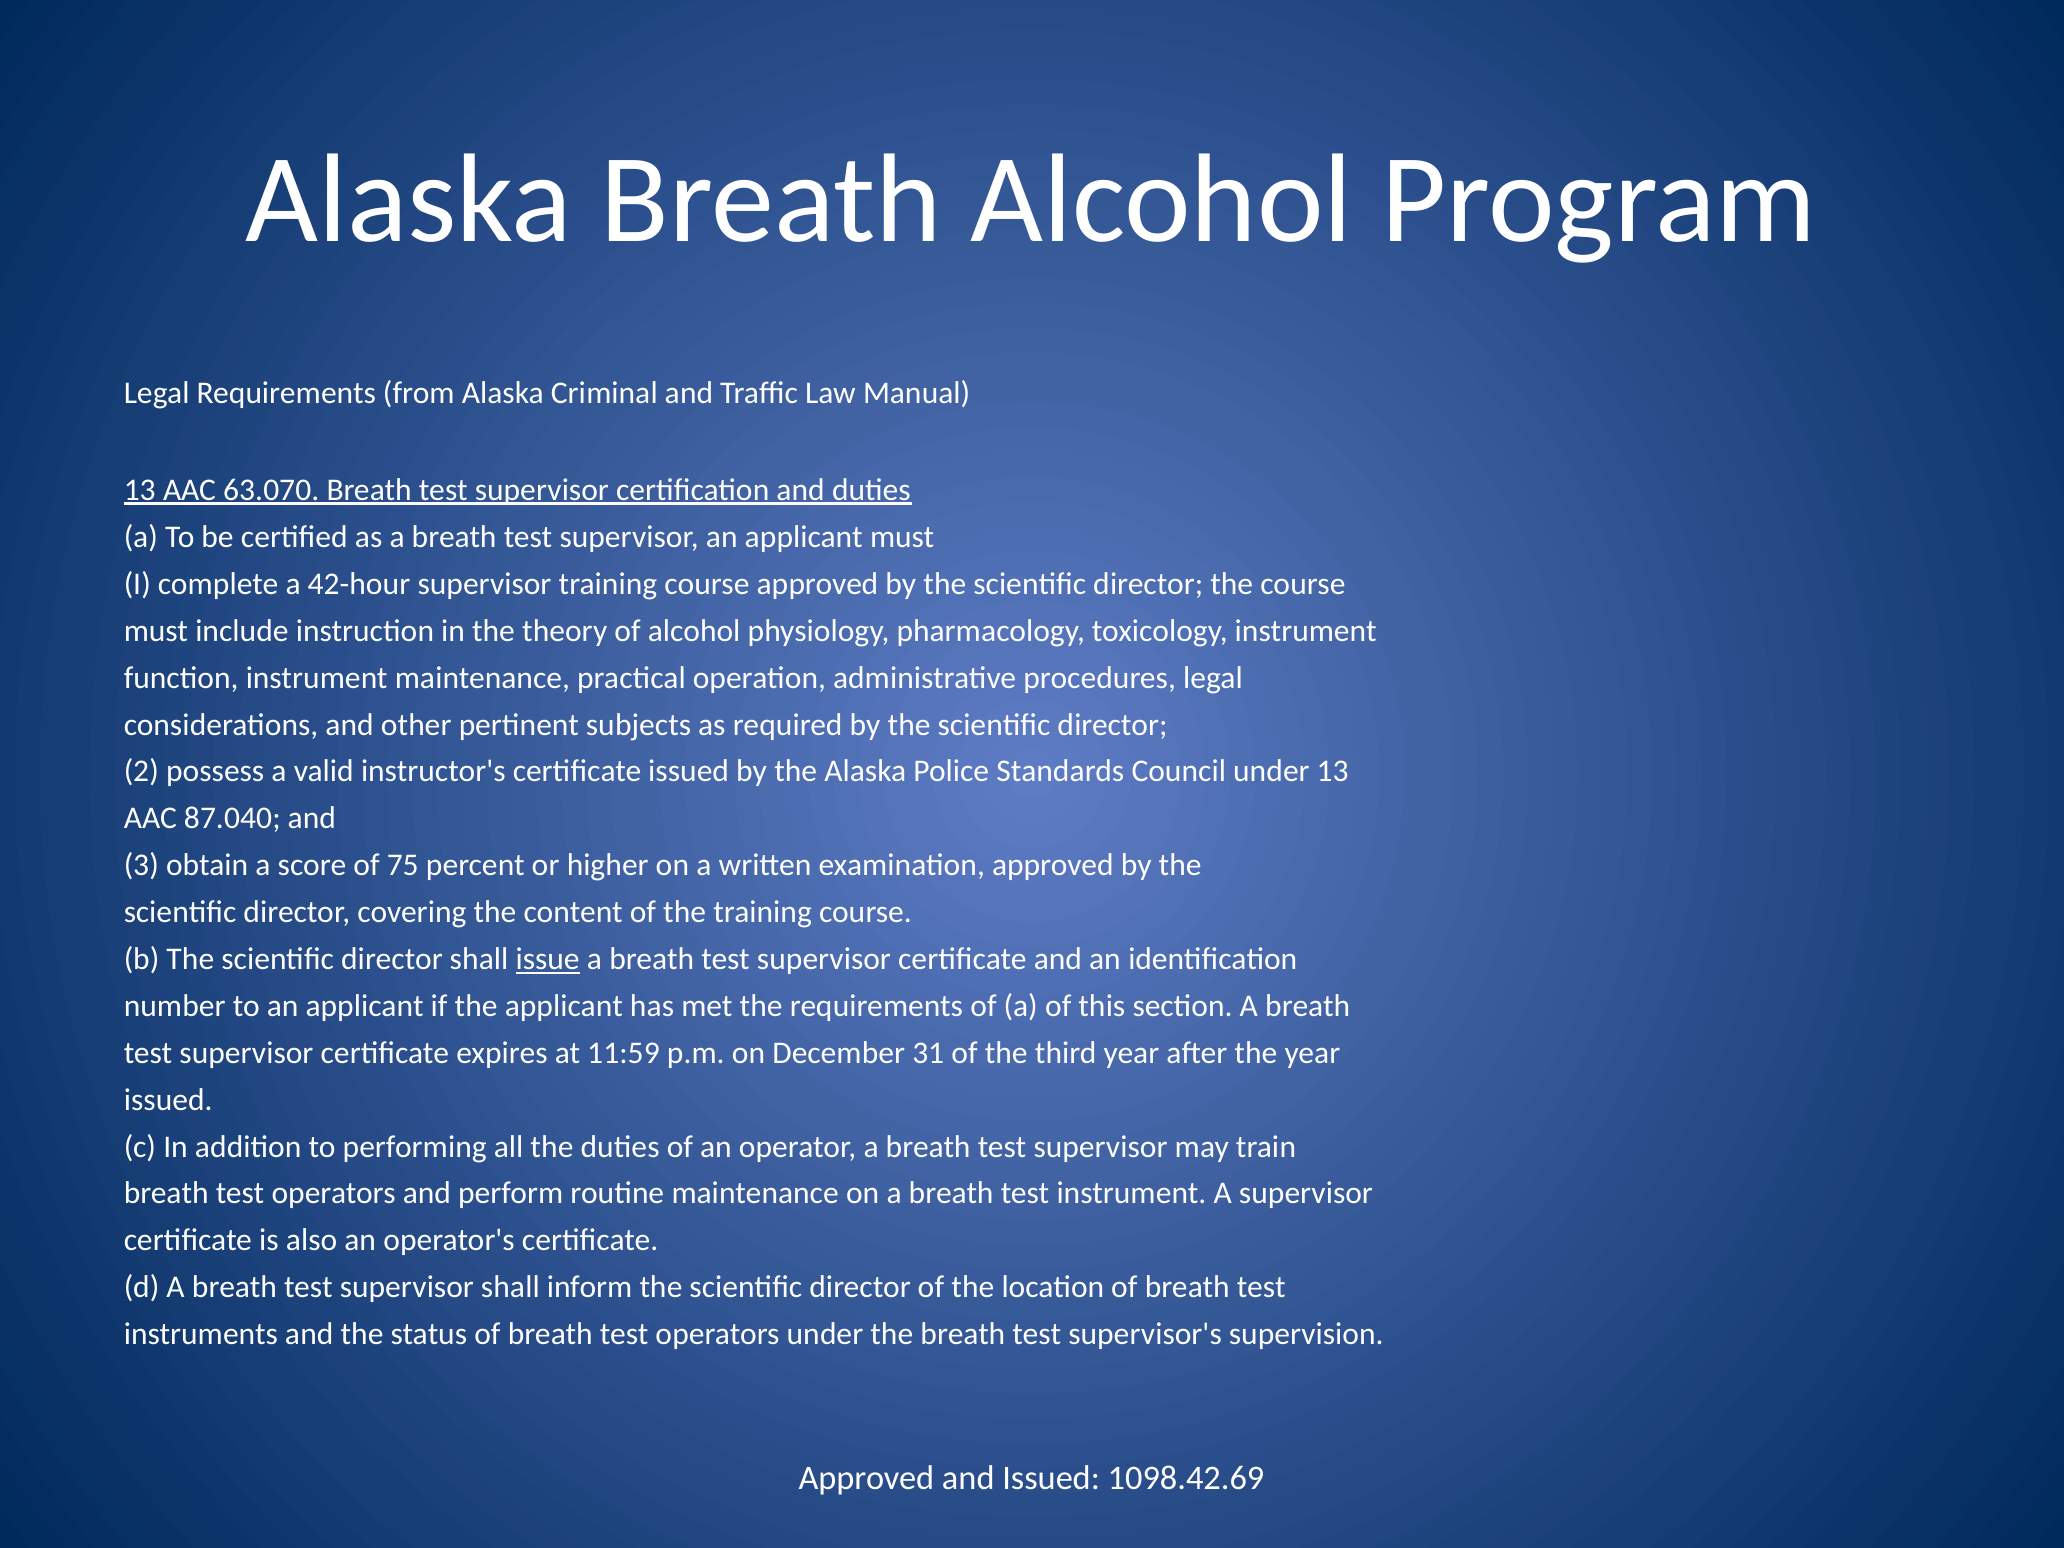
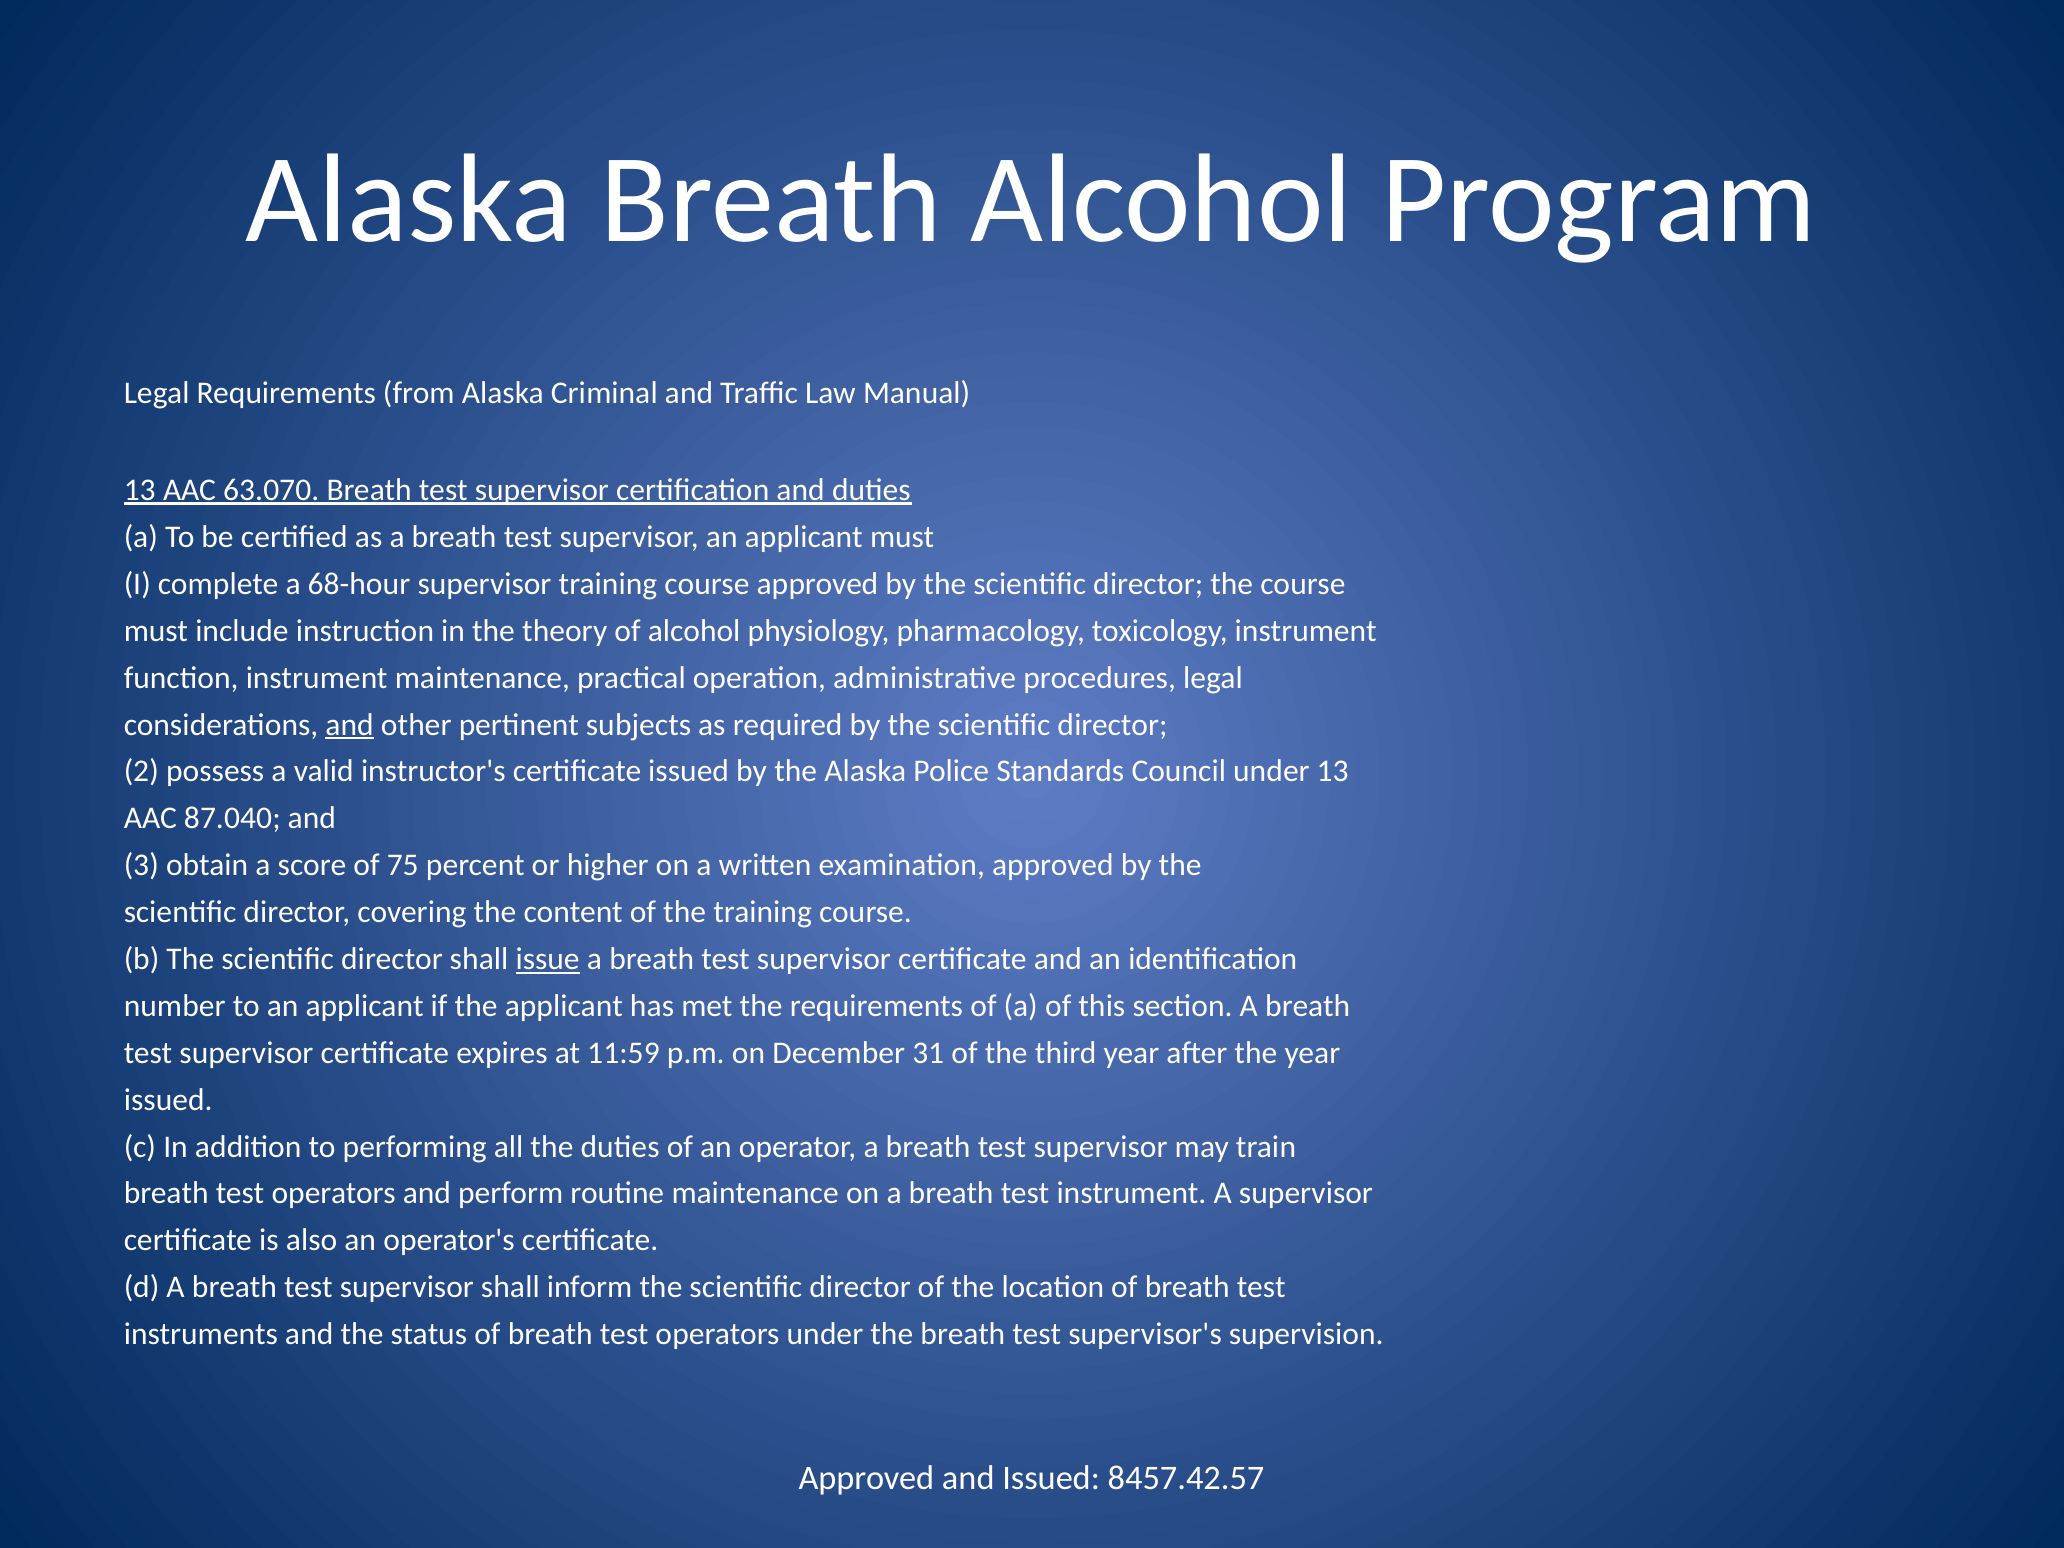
42-hour: 42-hour -> 68-hour
and at (350, 725) underline: none -> present
1098.42.69: 1098.42.69 -> 8457.42.57
